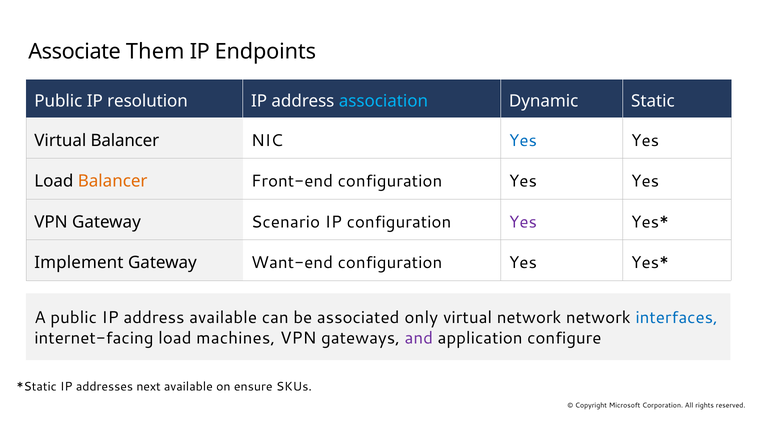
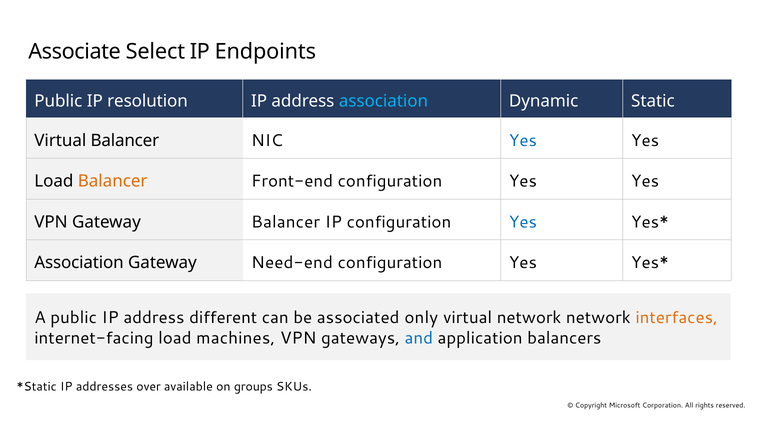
Them: Them -> Select
Gateway Scenario: Scenario -> Balancer
Yes at (523, 222) colour: purple -> blue
Implement at (79, 263): Implement -> Association
Want-end: Want-end -> Need-end
address available: available -> different
interfaces colour: blue -> orange
and colour: purple -> blue
configure: configure -> balancers
next: next -> over
ensure: ensure -> groups
